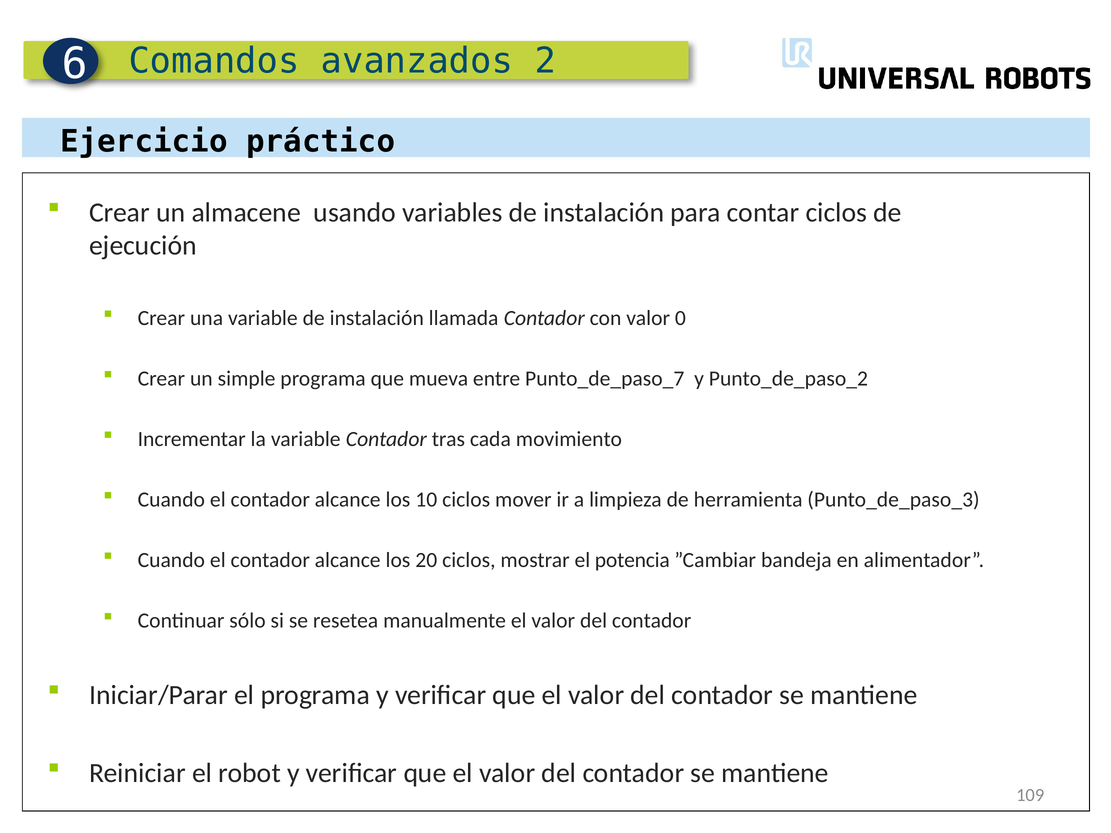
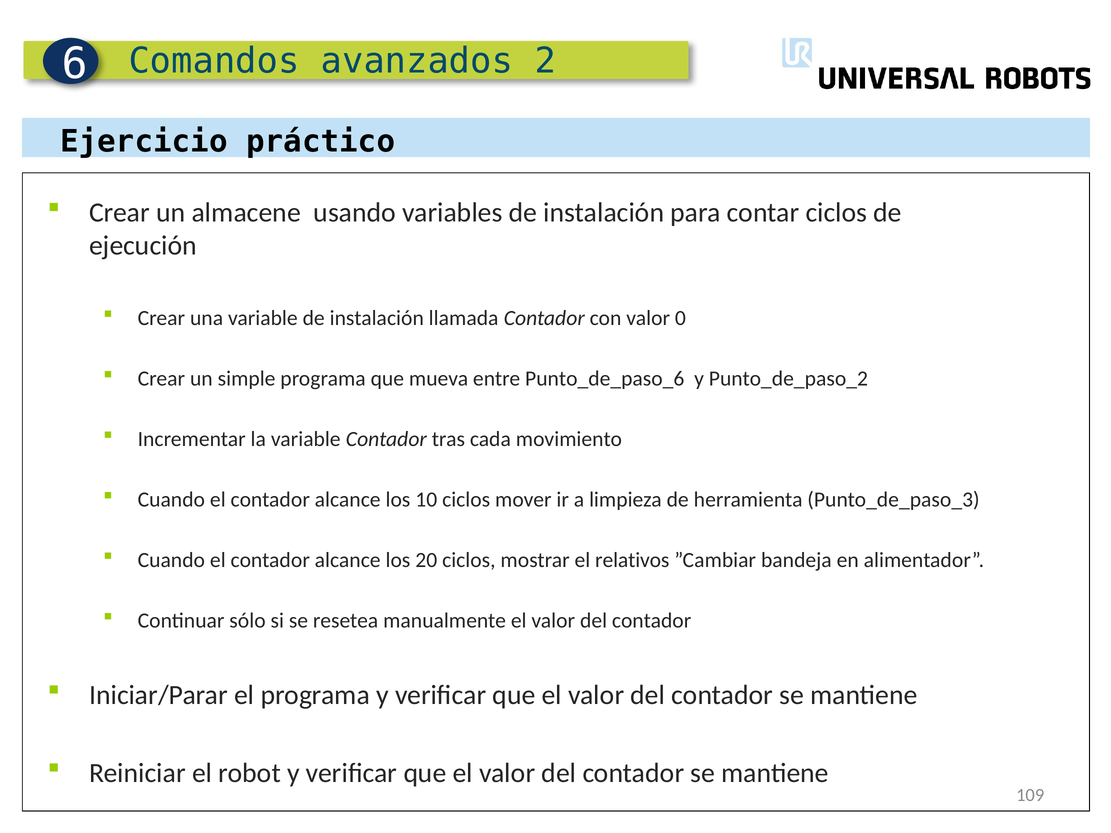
Punto_de_paso_7: Punto_de_paso_7 -> Punto_de_paso_6
potencia: potencia -> relativos
